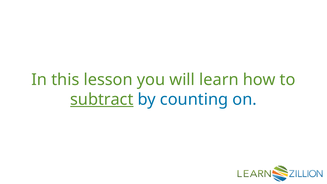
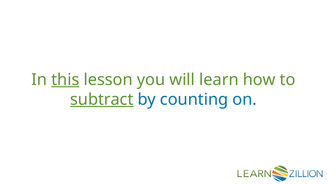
this underline: none -> present
